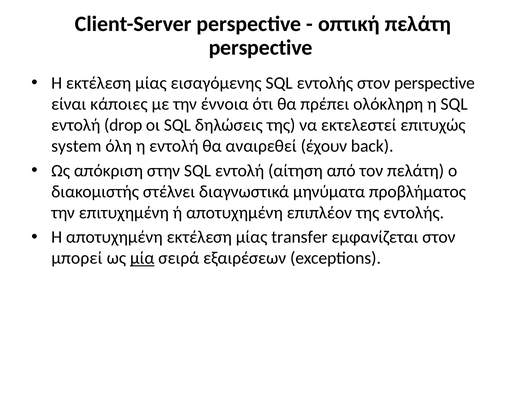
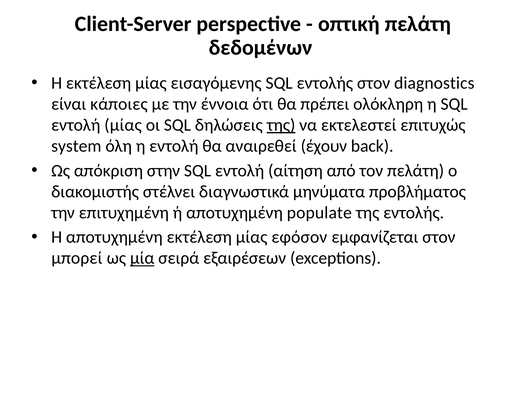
perspective at (261, 48): perspective -> δεδομένων
στον perspective: perspective -> diagnostics
εντολή drop: drop -> μίας
της at (281, 125) underline: none -> present
επιπλέον: επιπλέον -> populate
transfer: transfer -> εφόσον
